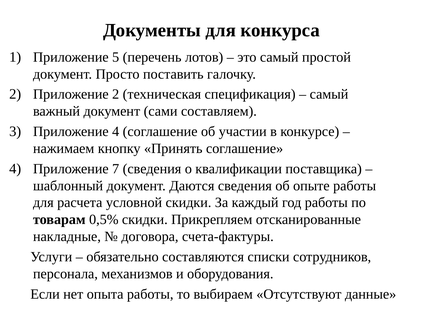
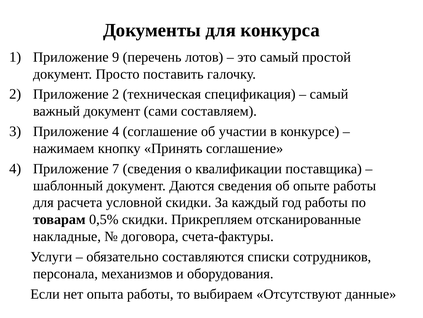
5: 5 -> 9
